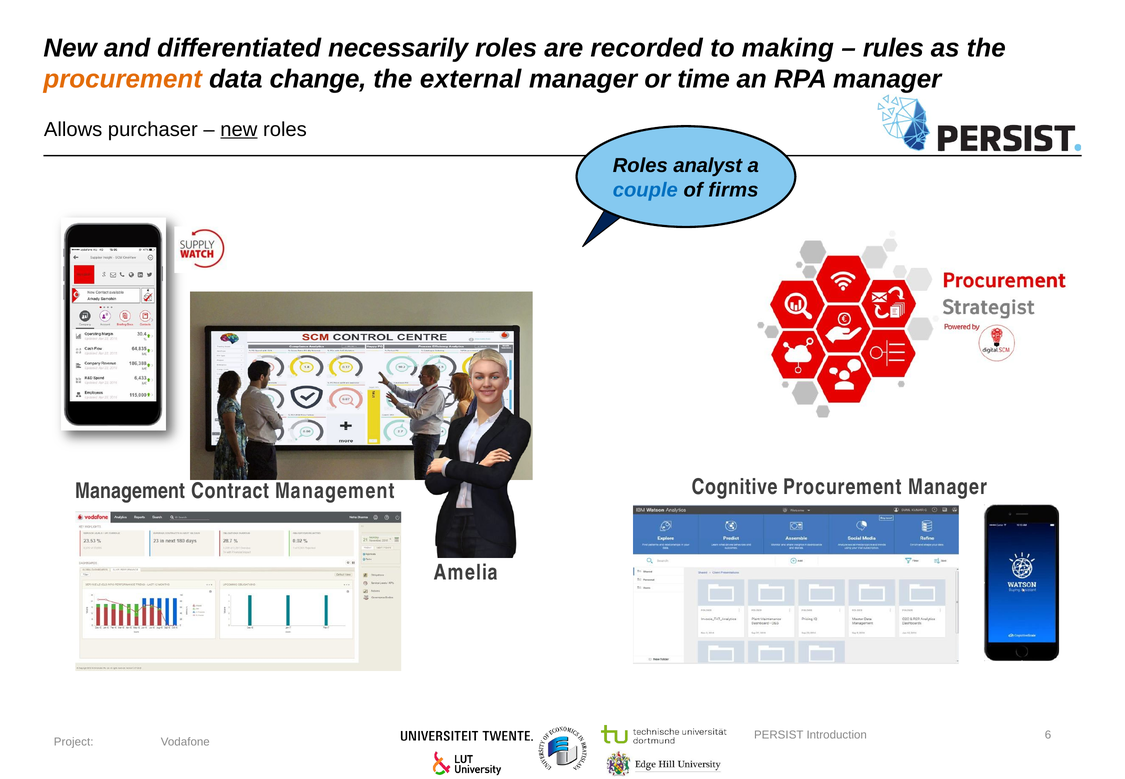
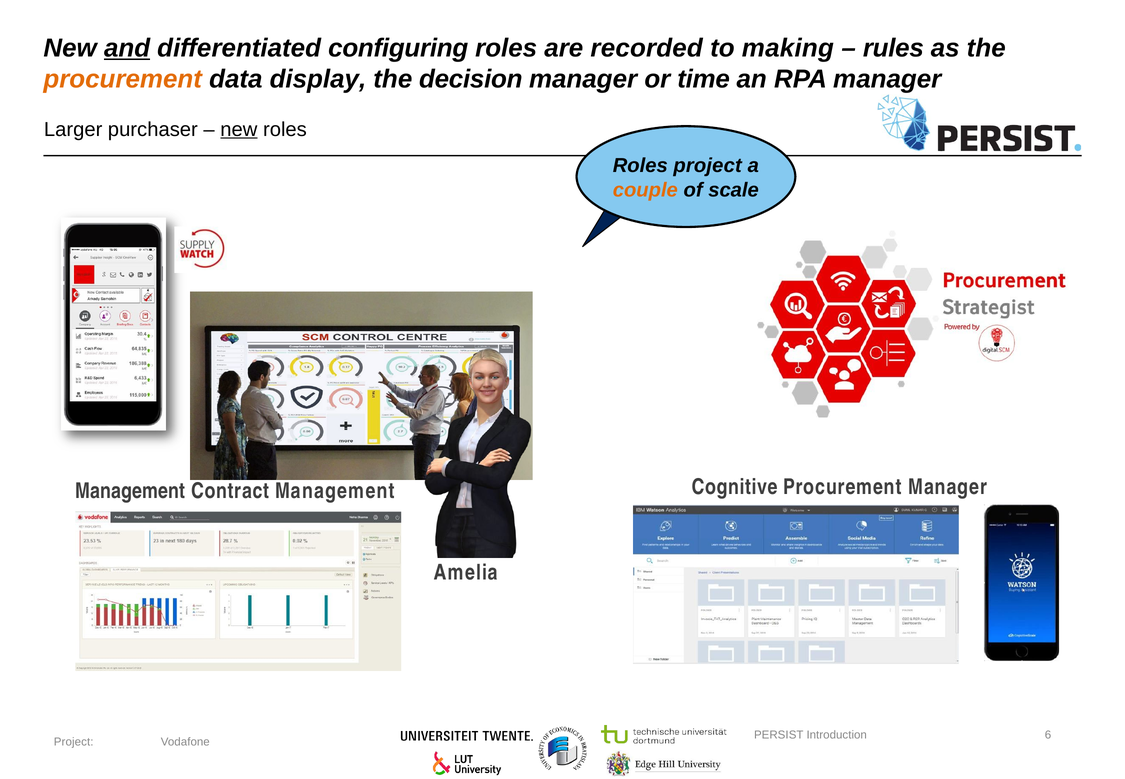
and underline: none -> present
necessarily: necessarily -> configuring
change: change -> display
external: external -> decision
Allows: Allows -> Larger
Roles analyst: analyst -> project
couple colour: blue -> orange
firms: firms -> scale
